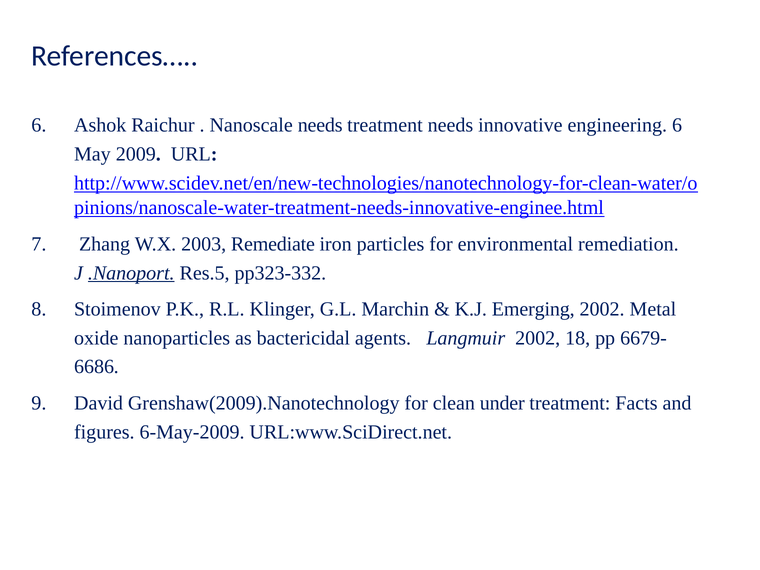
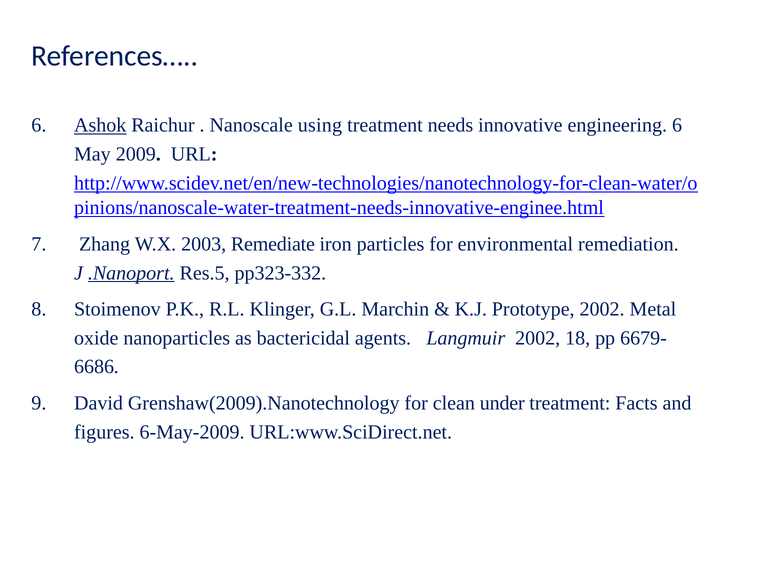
Ashok underline: none -> present
Nanoscale needs: needs -> using
Emerging: Emerging -> Prototype
